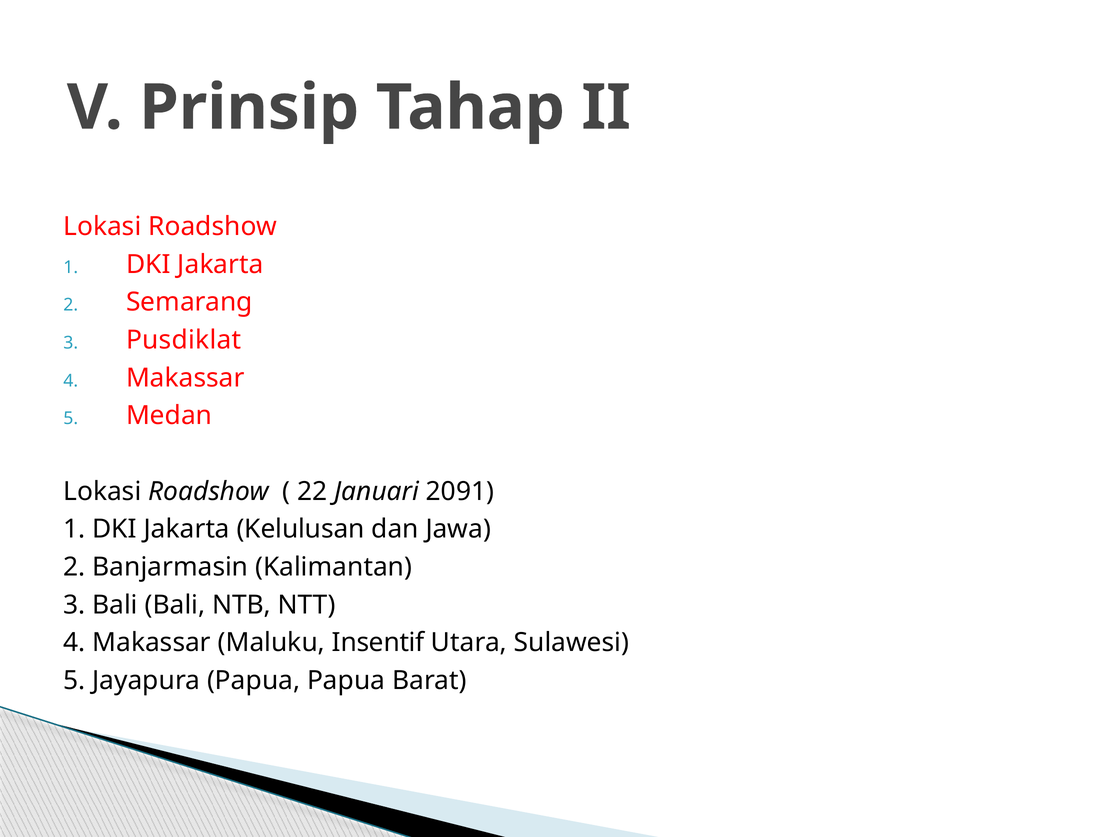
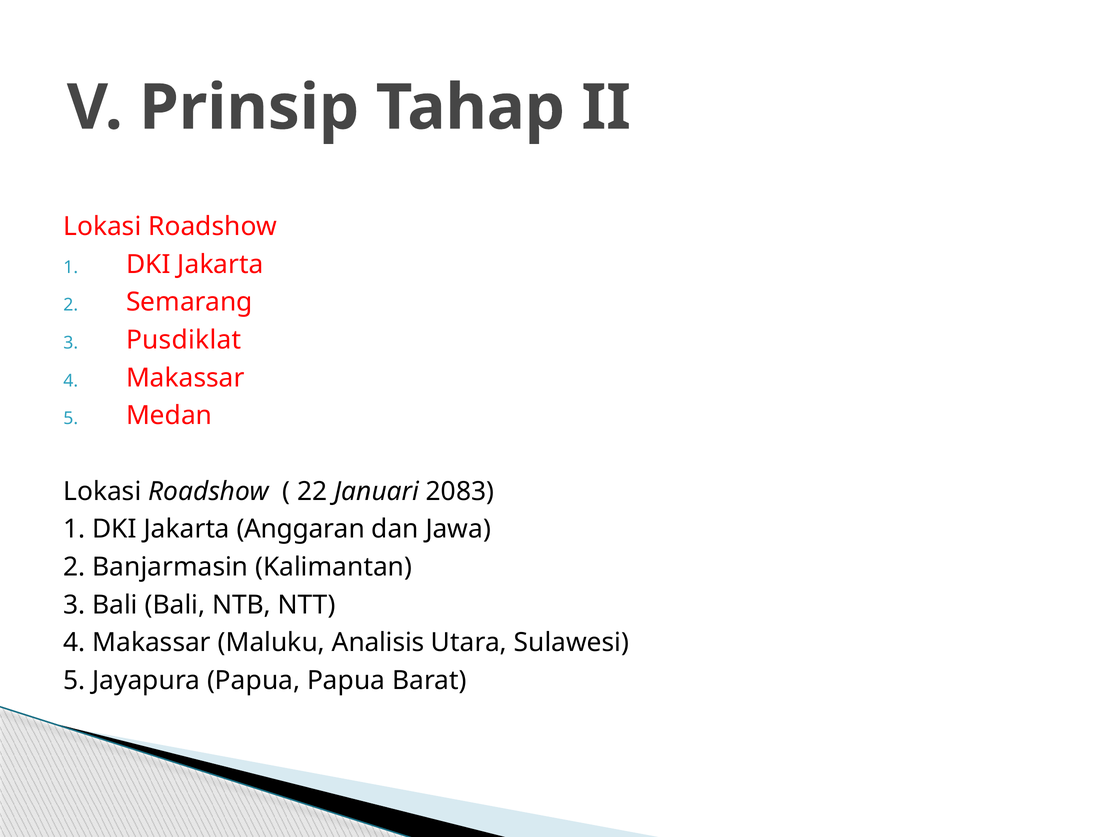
2091: 2091 -> 2083
Kelulusan: Kelulusan -> Anggaran
Insentif: Insentif -> Analisis
